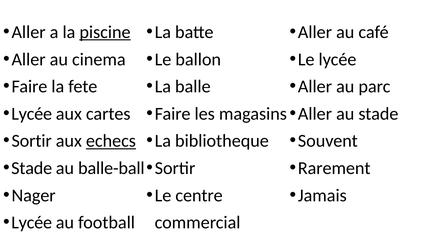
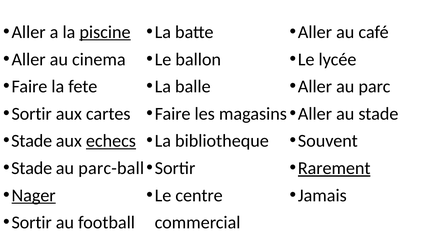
Lycée at (32, 114): Lycée -> Sortir
Sortir at (32, 141): Sortir -> Stade
balle-ball: balle-ball -> parc-ball
Rarement underline: none -> present
Nager underline: none -> present
Lycée at (32, 223): Lycée -> Sortir
